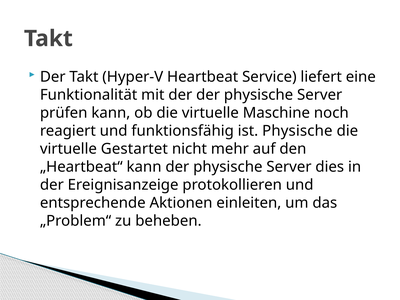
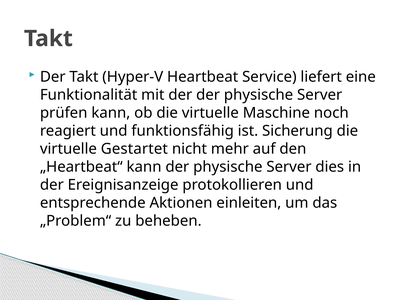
ist Physische: Physische -> Sicherung
